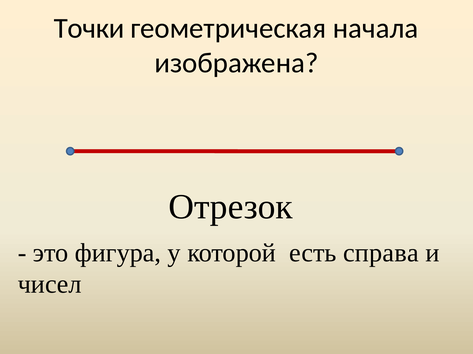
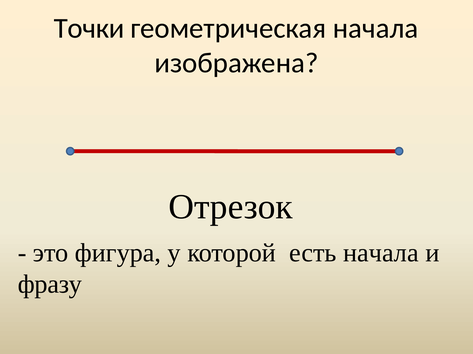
есть справа: справа -> начала
чисел: чисел -> фразу
